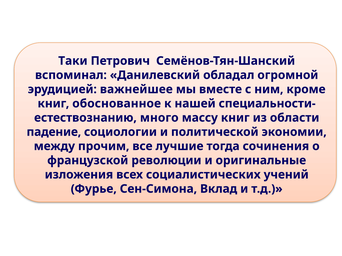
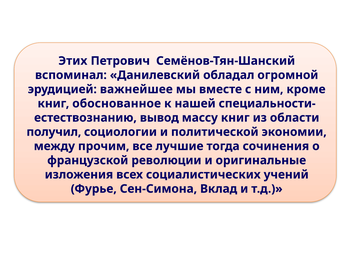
Таки: Таки -> Этих
много: много -> вывод
падение: падение -> получил
